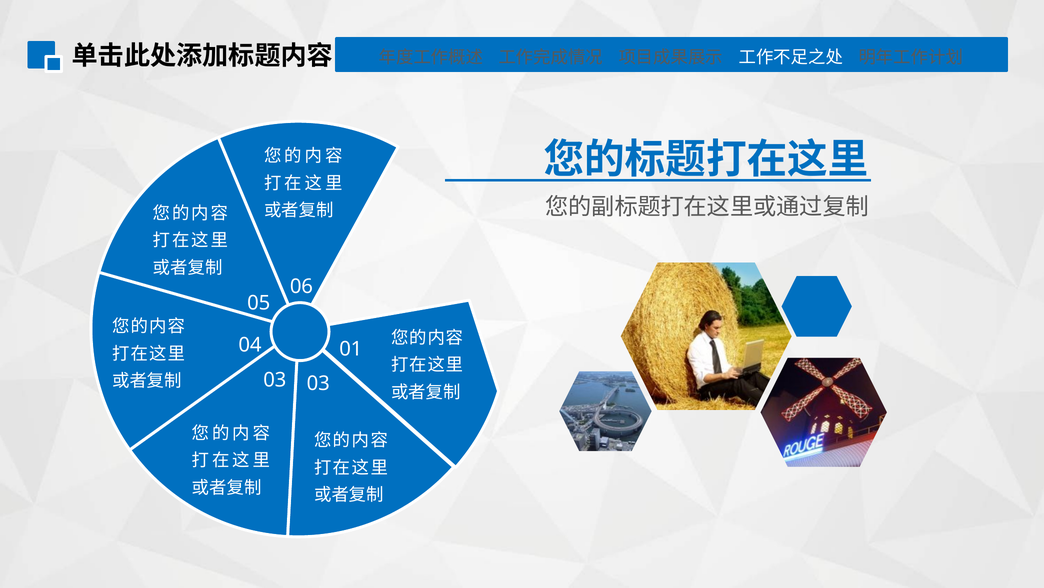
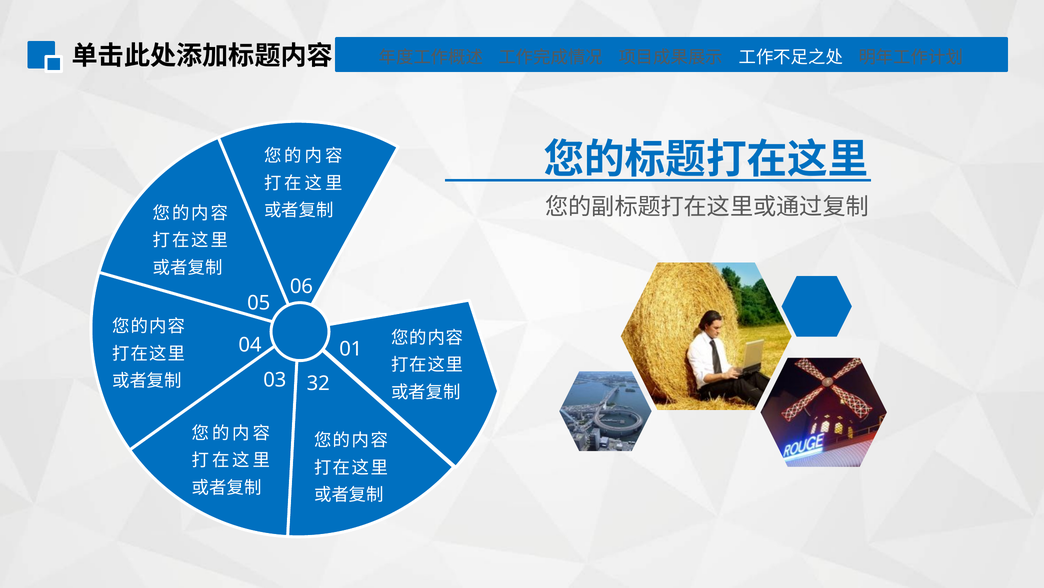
03 03: 03 -> 32
